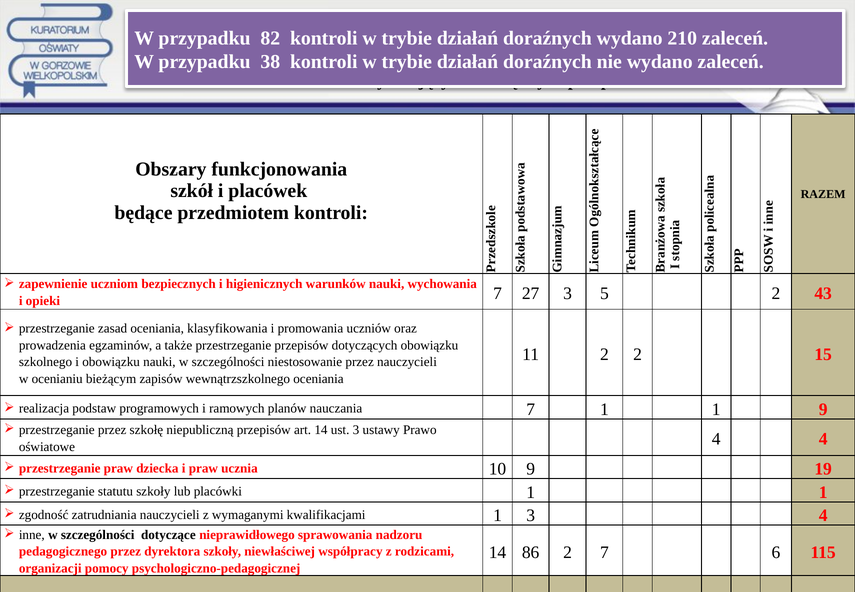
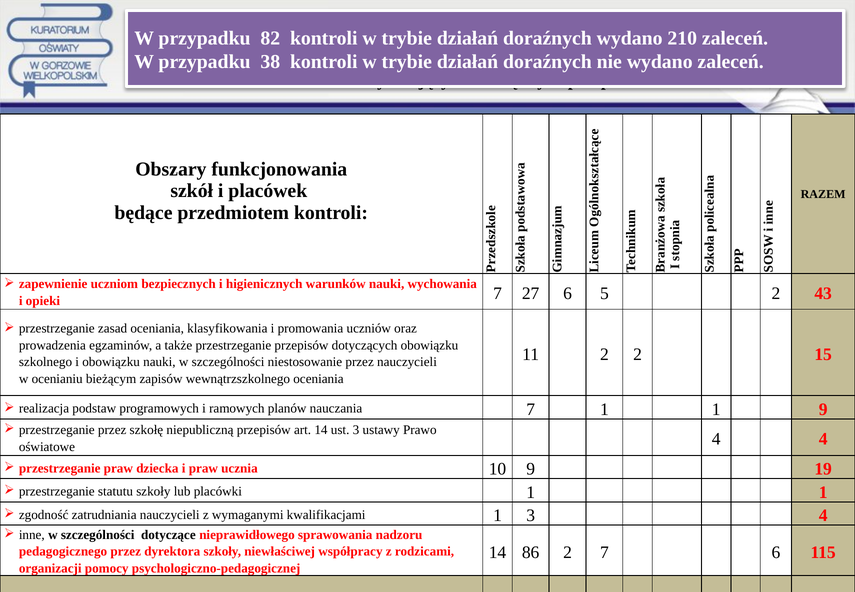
27 3: 3 -> 6
